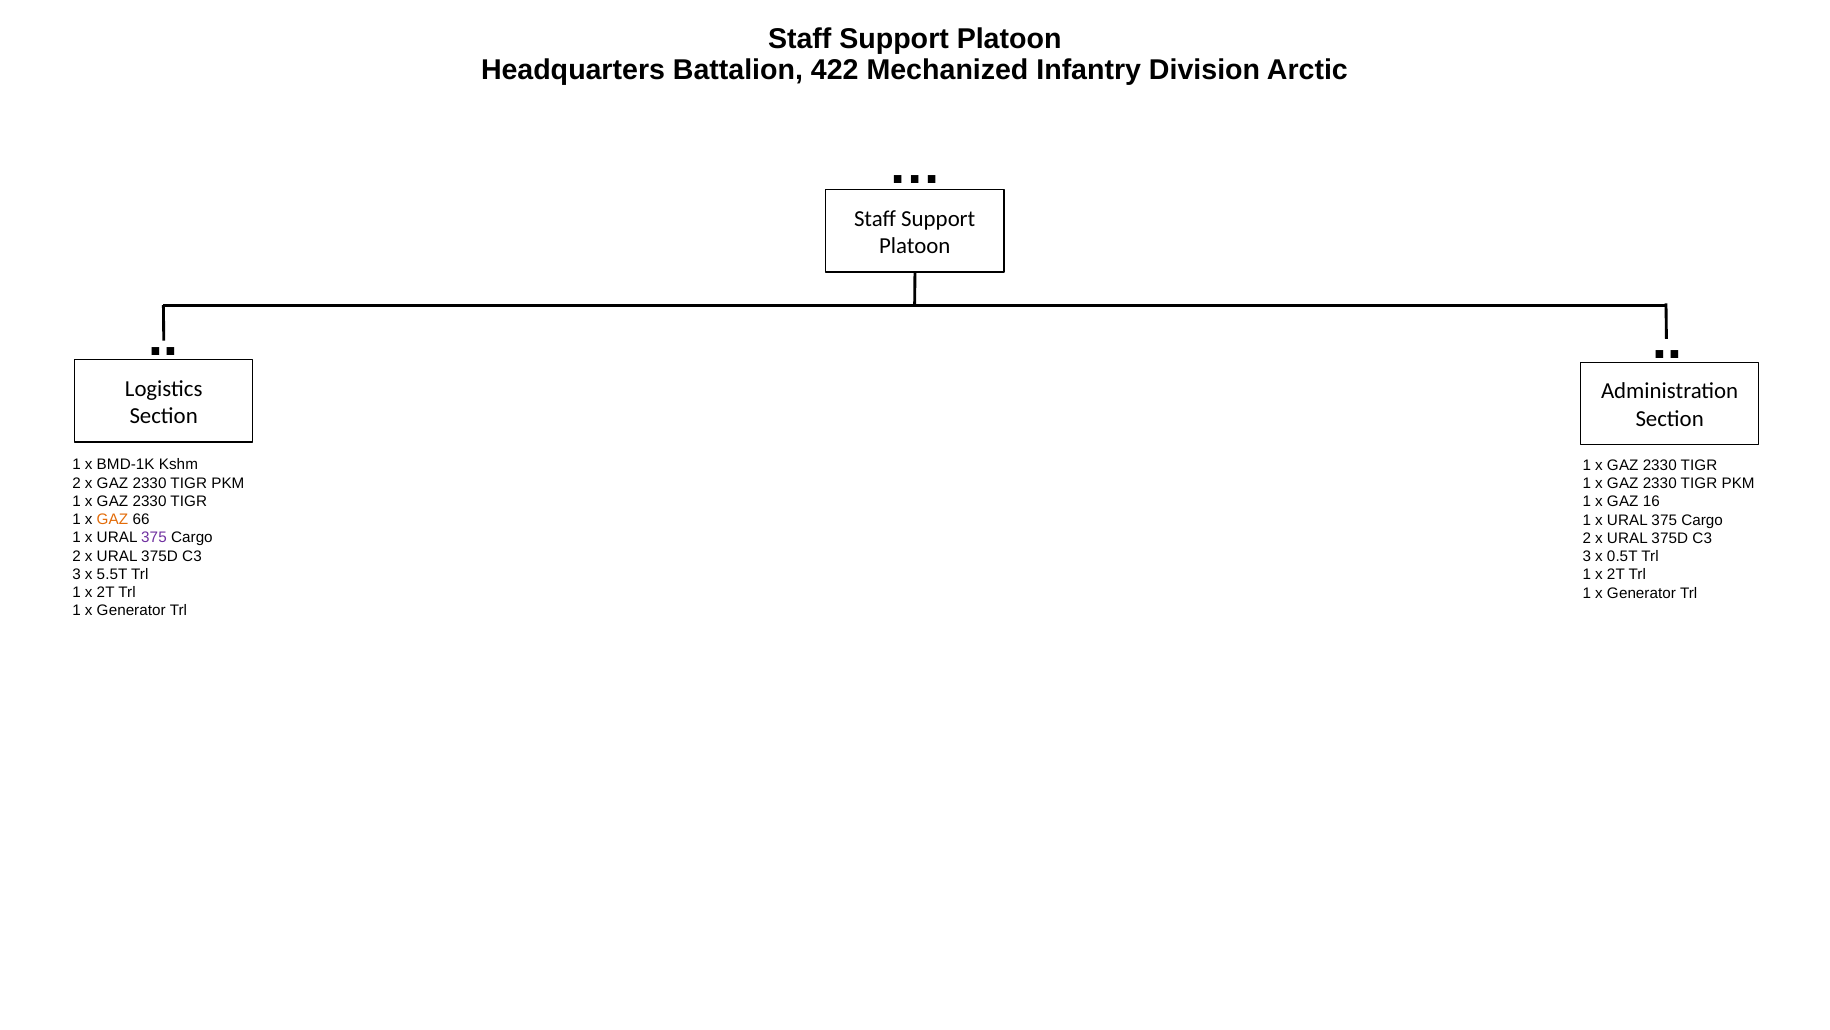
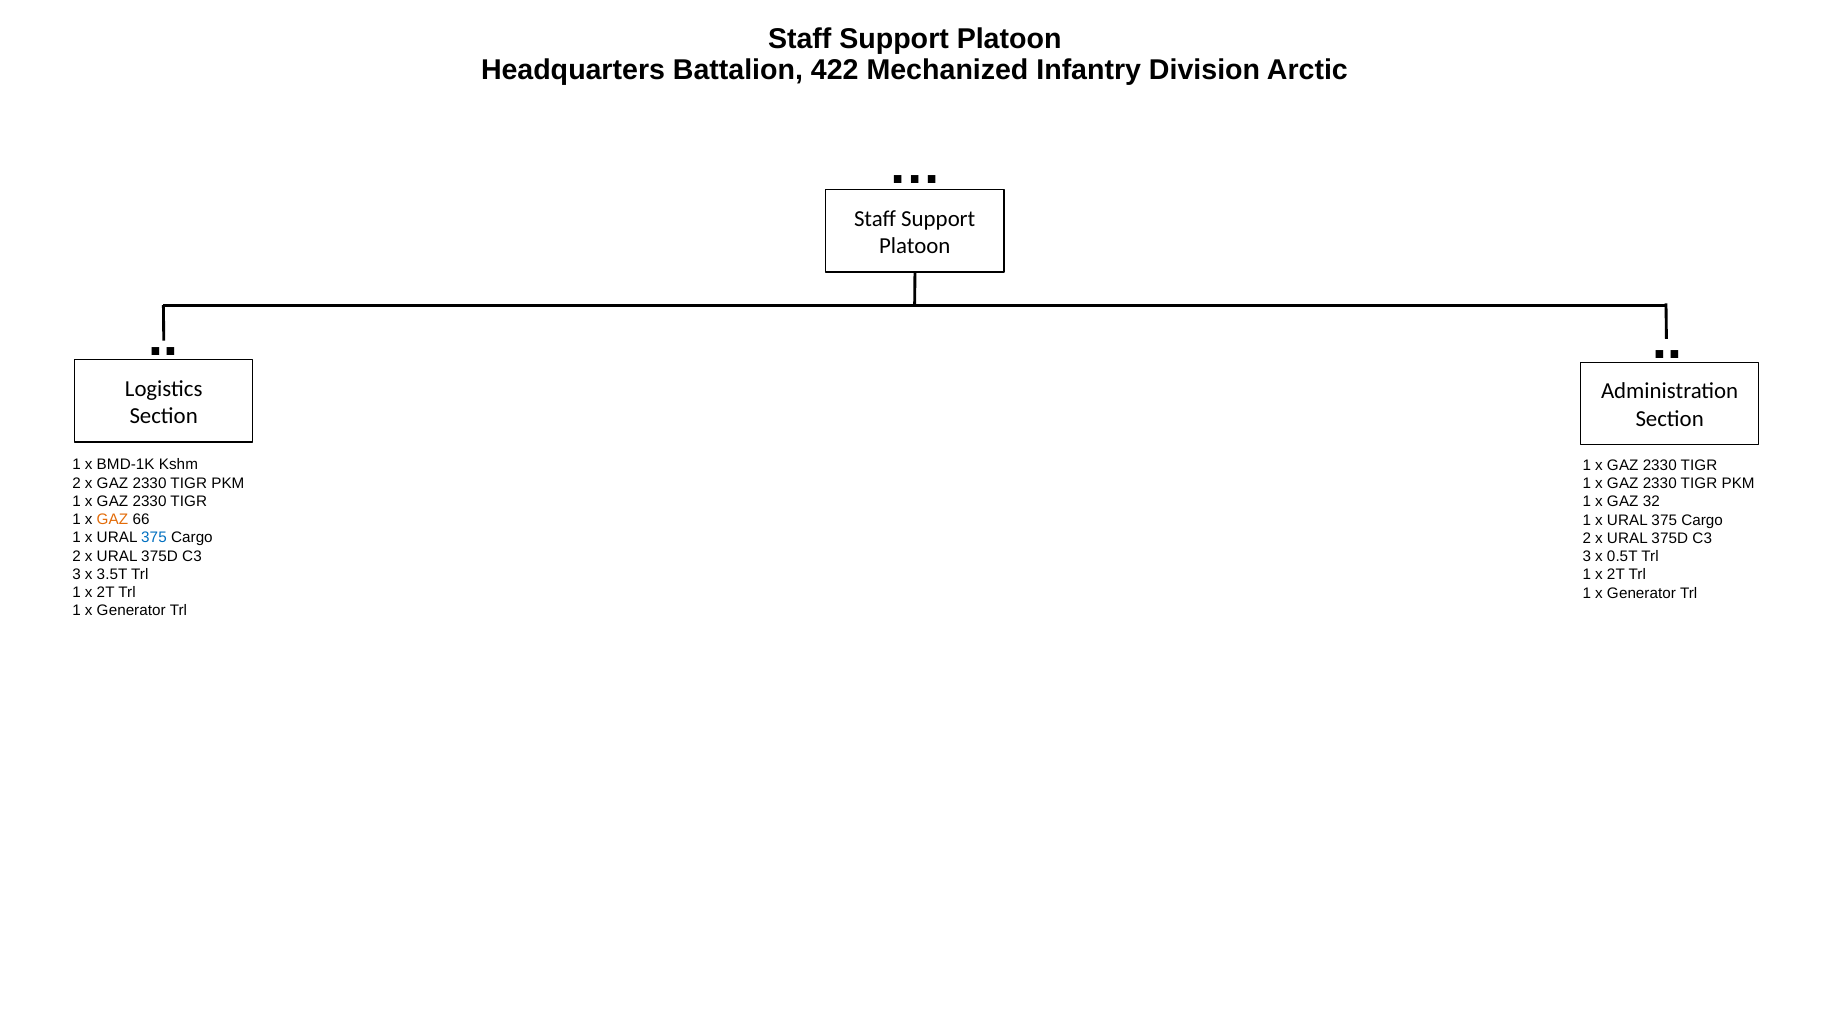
16: 16 -> 32
375 at (154, 538) colour: purple -> blue
5.5T: 5.5T -> 3.5T
